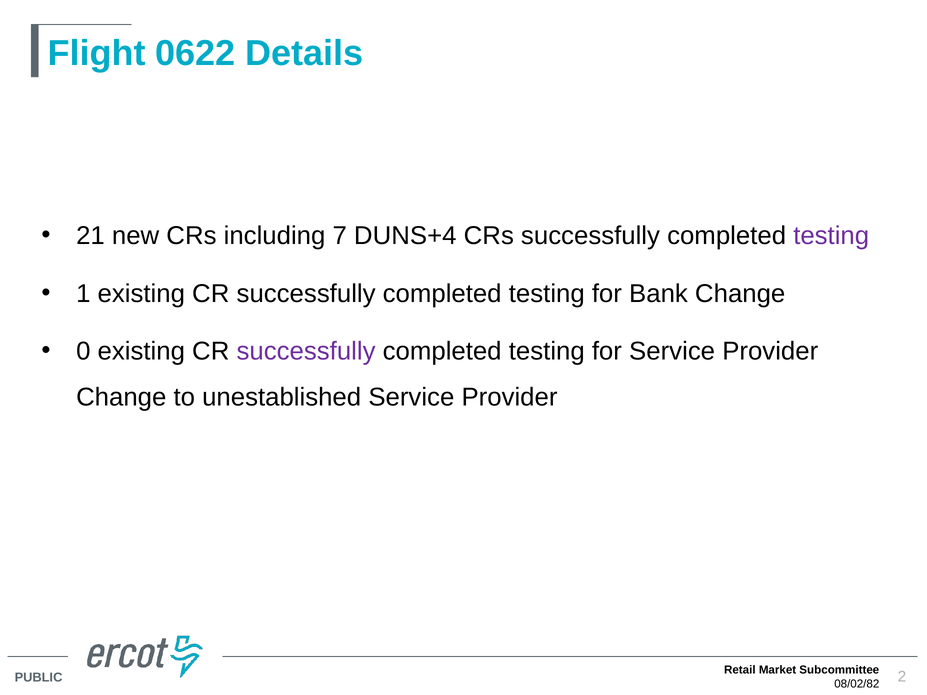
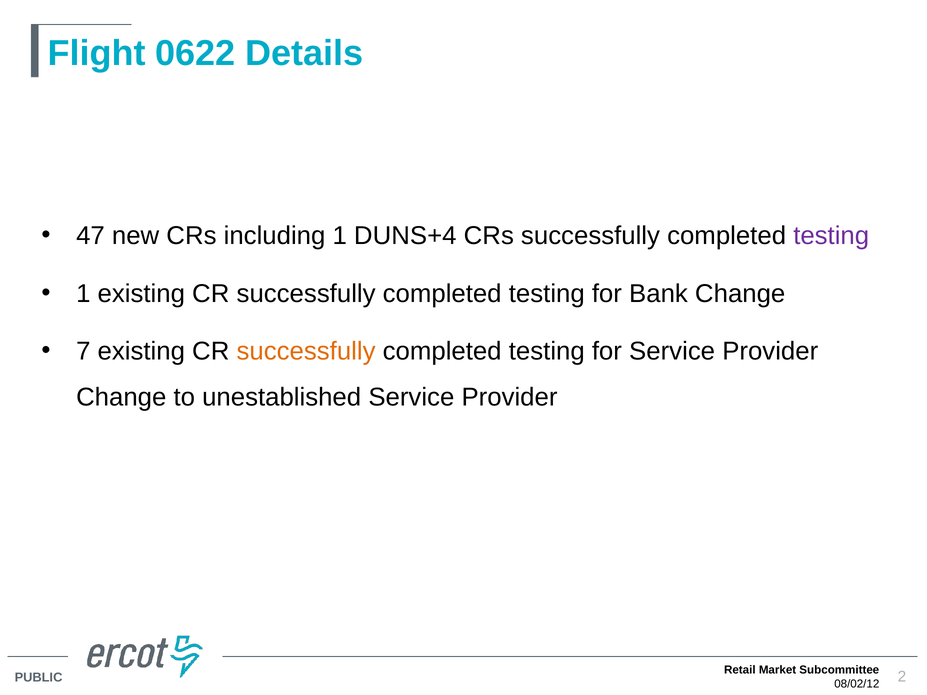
21: 21 -> 47
including 7: 7 -> 1
0: 0 -> 7
successfully at (306, 351) colour: purple -> orange
08/02/82: 08/02/82 -> 08/02/12
